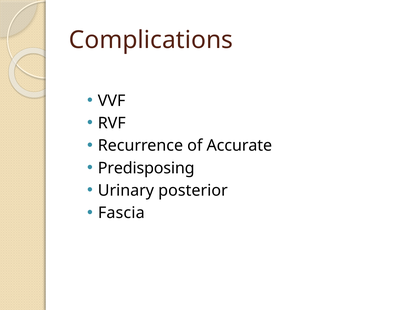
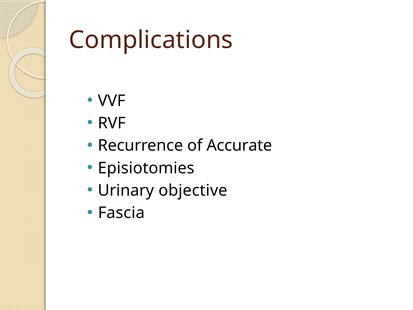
Predisposing: Predisposing -> Episiotomies
posterior: posterior -> objective
